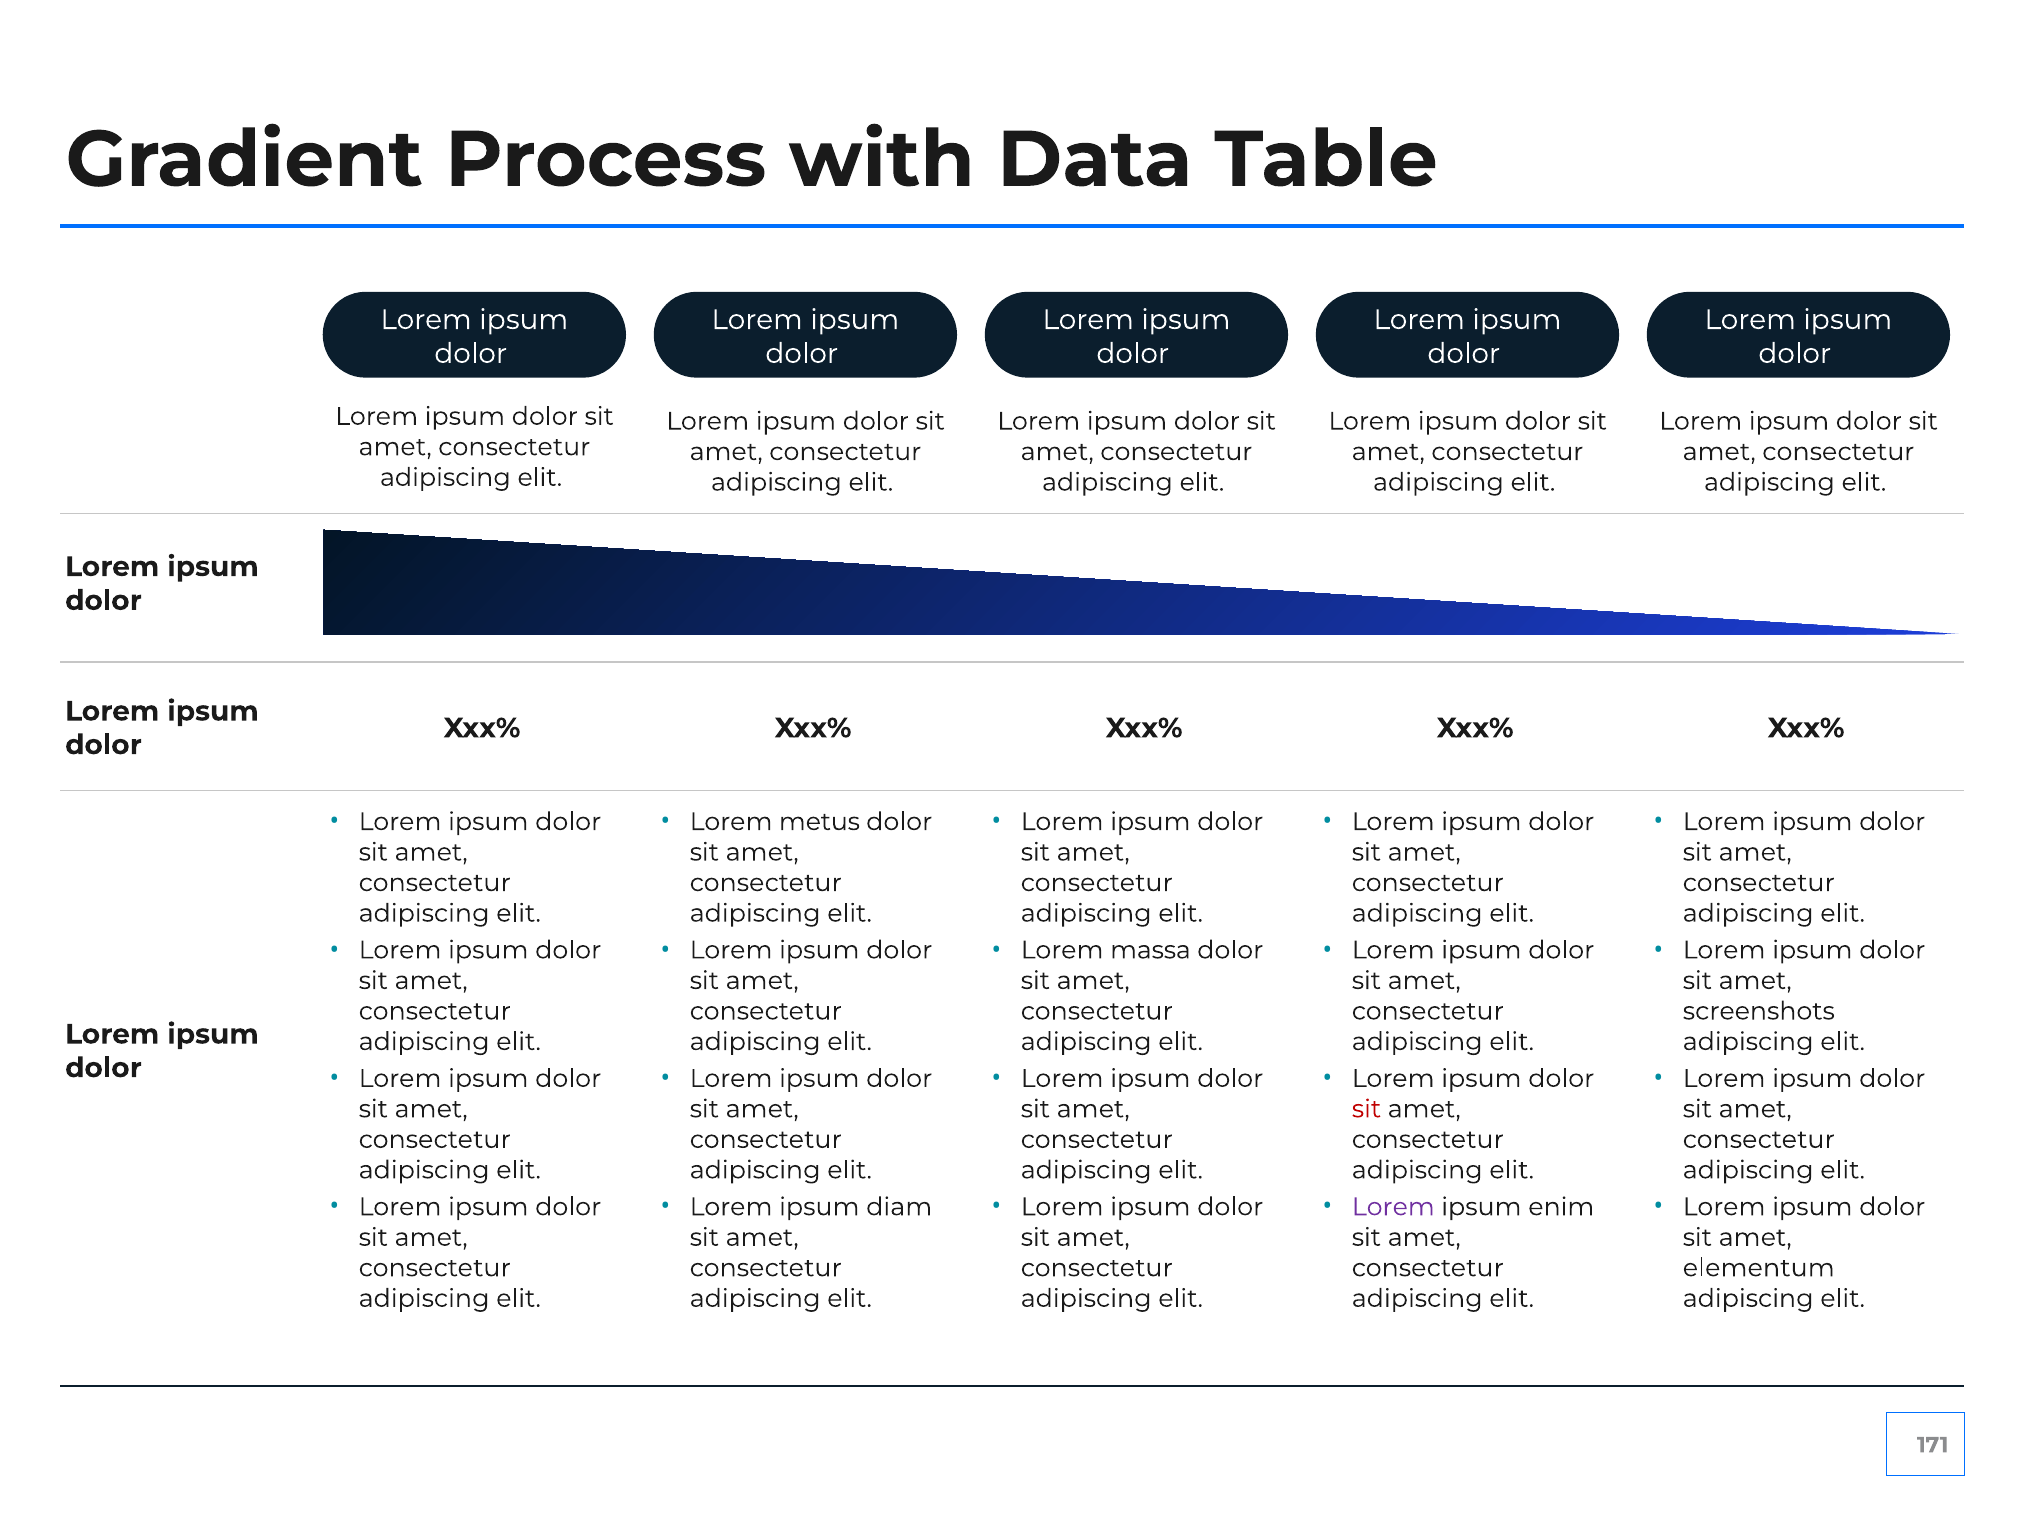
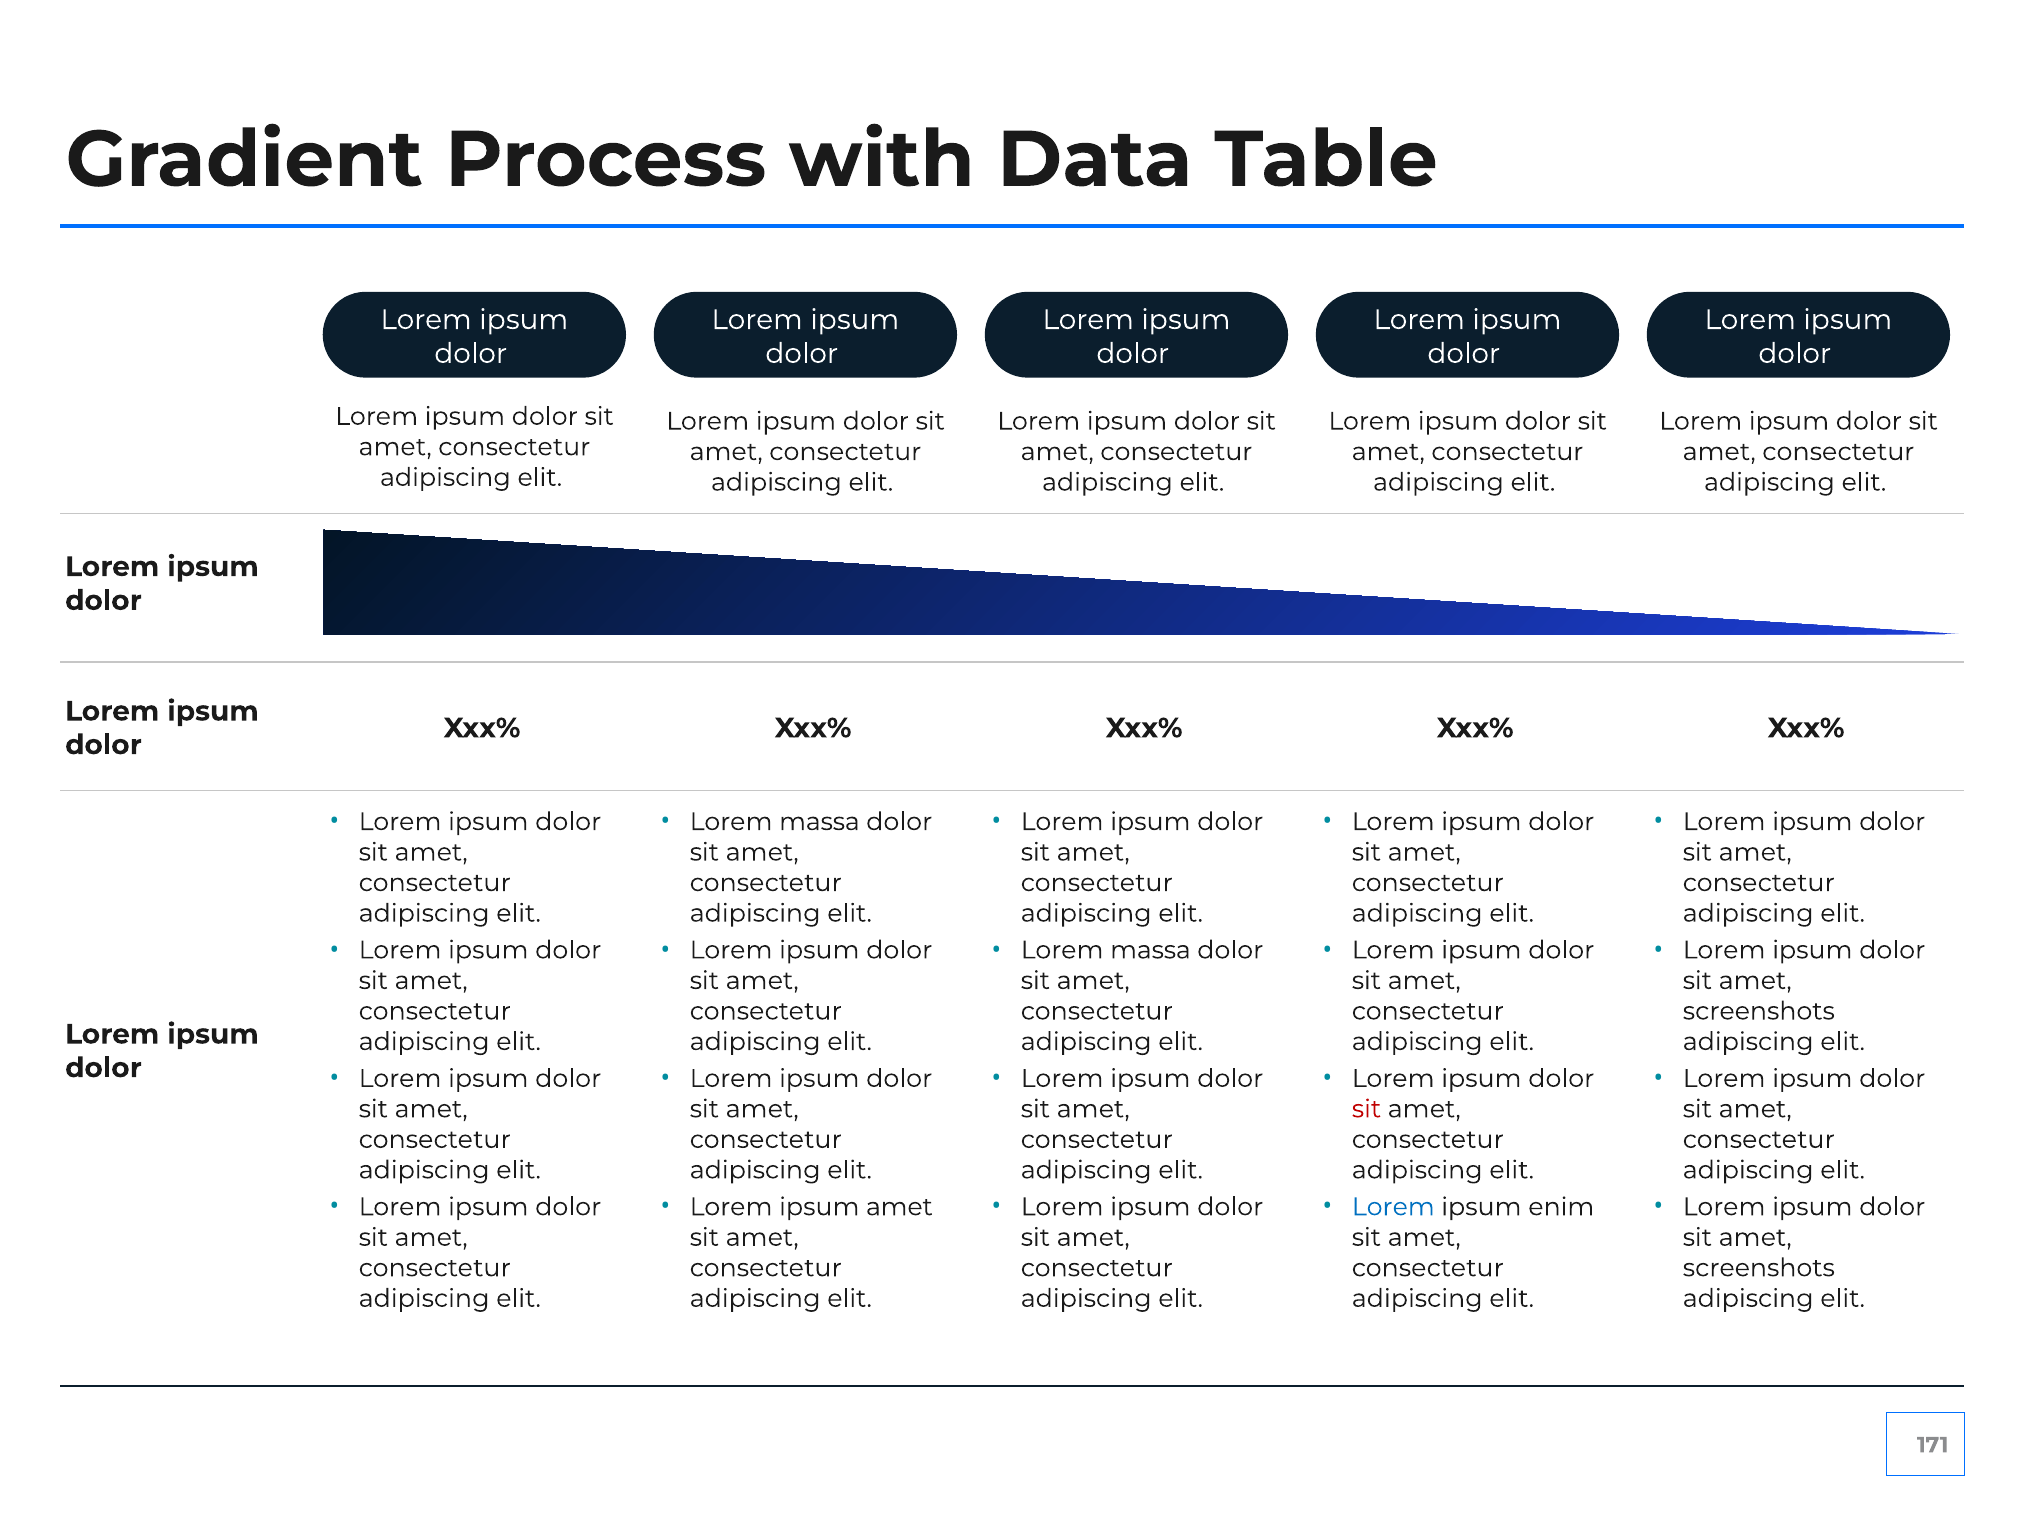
metus at (819, 822): metus -> massa
ipsum diam: diam -> amet
Lorem at (1393, 1207) colour: purple -> blue
elementum at (1759, 1268): elementum -> screenshots
